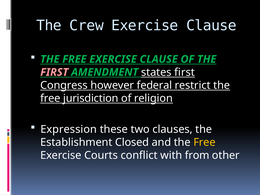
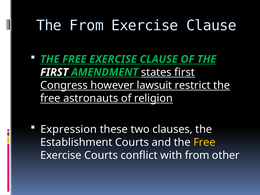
The Crew: Crew -> From
FIRST at (54, 72) colour: pink -> white
federal: federal -> lawsuit
jurisdiction: jurisdiction -> astronauts
Establishment Closed: Closed -> Courts
